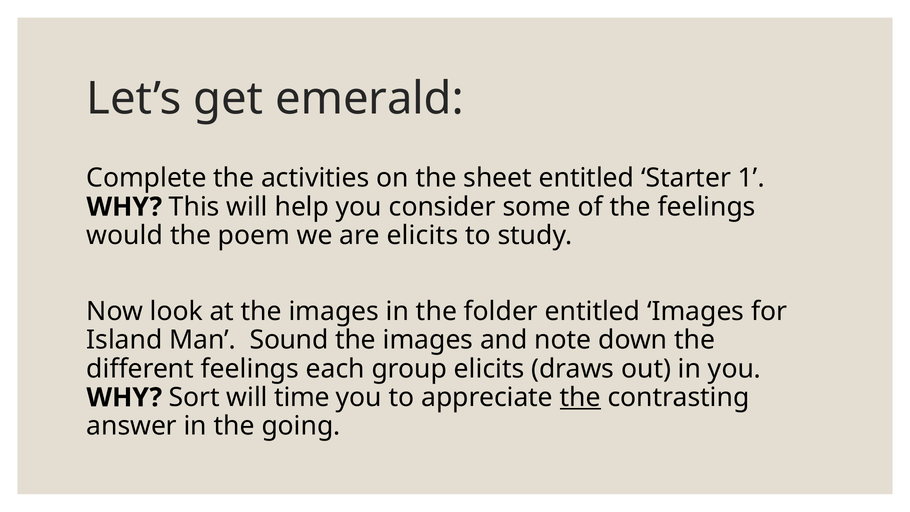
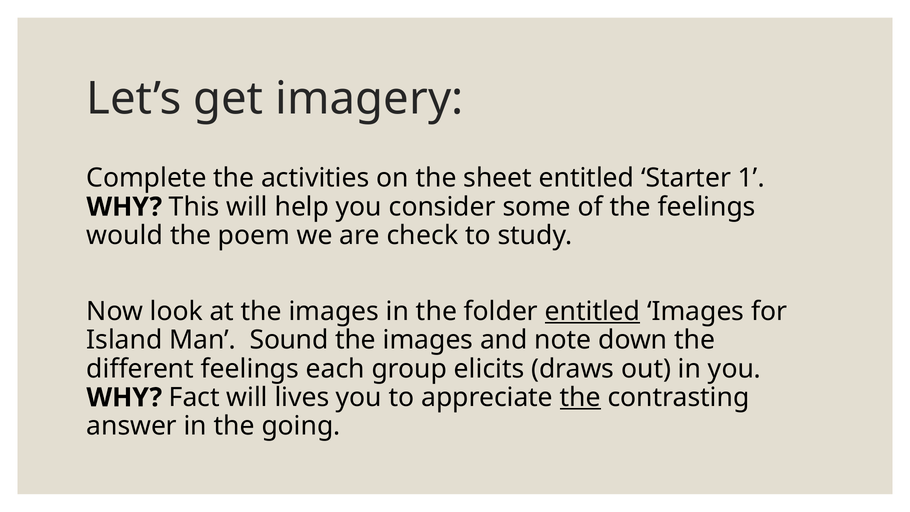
emerald: emerald -> imagery
are elicits: elicits -> check
entitled at (593, 311) underline: none -> present
Sort: Sort -> Fact
time: time -> lives
